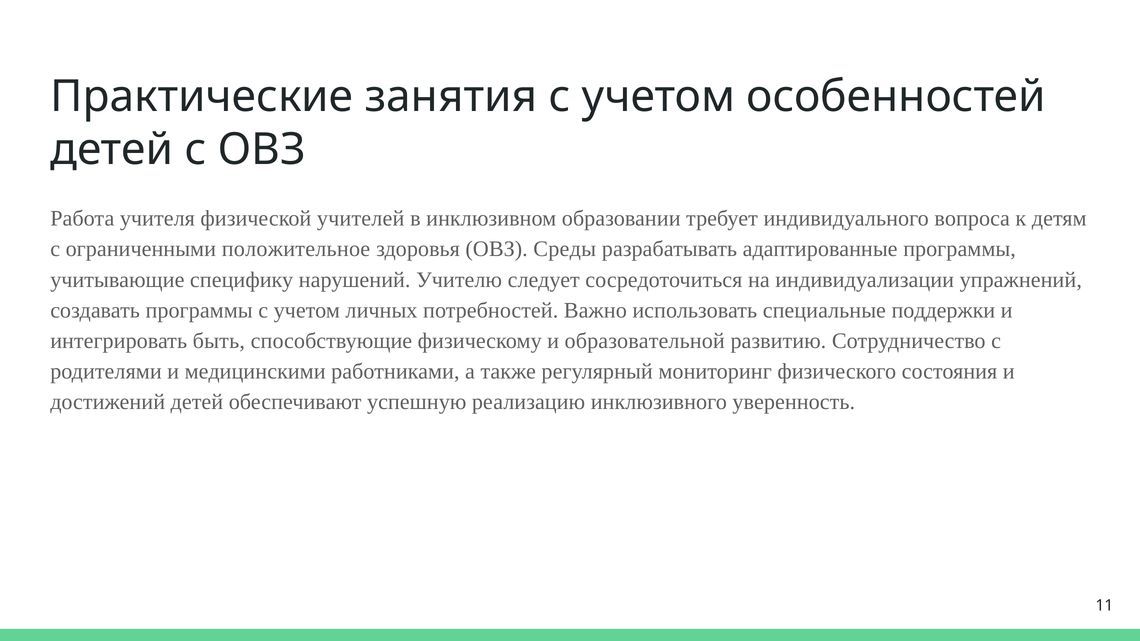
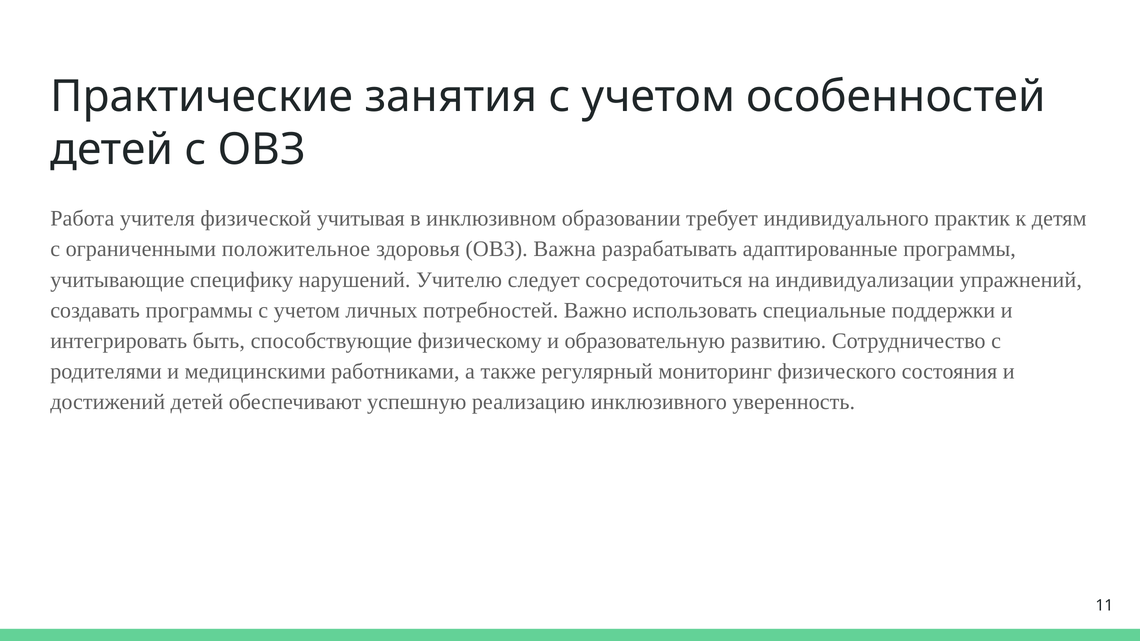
учителей: учителей -> учитывая
вопроса: вопроса -> практик
Среды: Среды -> Важна
образовательной: образовательной -> образовательную
